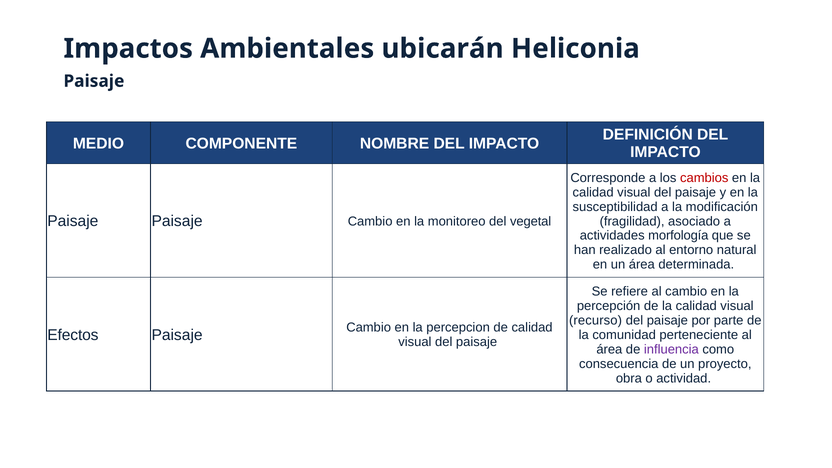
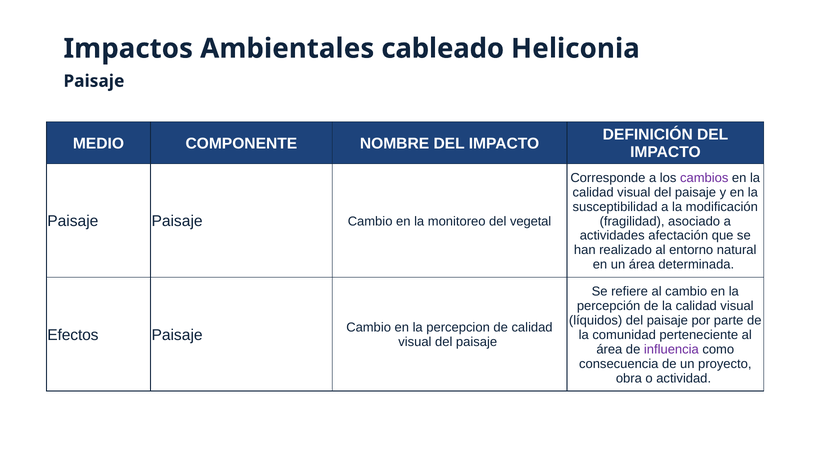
ubicarán: ubicarán -> cableado
cambios colour: red -> purple
morfología: morfología -> afectación
recurso: recurso -> líquidos
